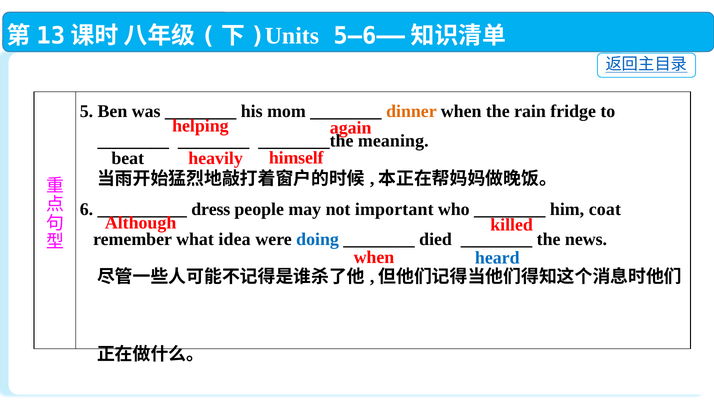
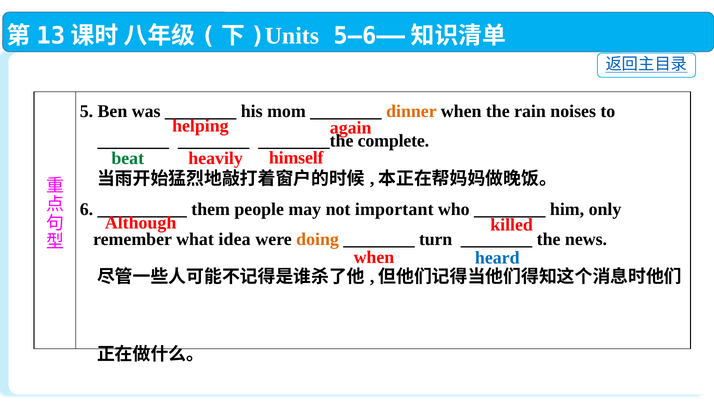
fridge: fridge -> noises
meaning: meaning -> complete
beat colour: black -> green
dress: dress -> them
coat: coat -> only
doing colour: blue -> orange
died: died -> turn
